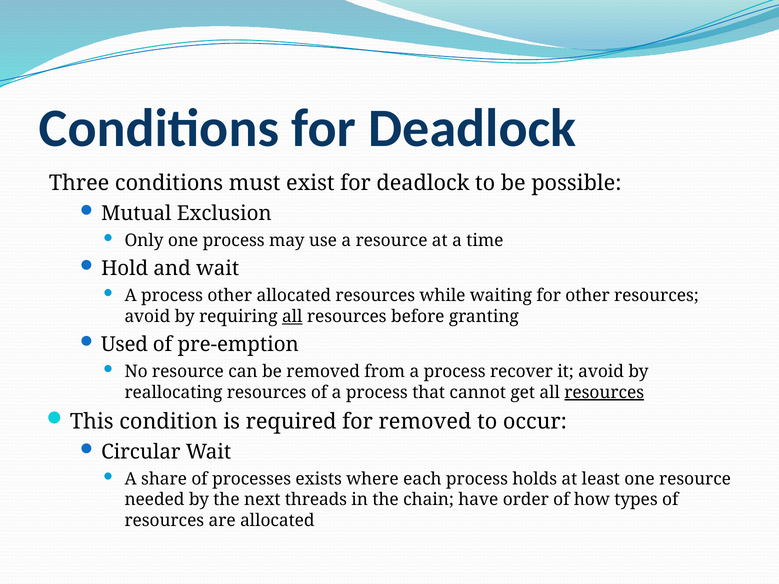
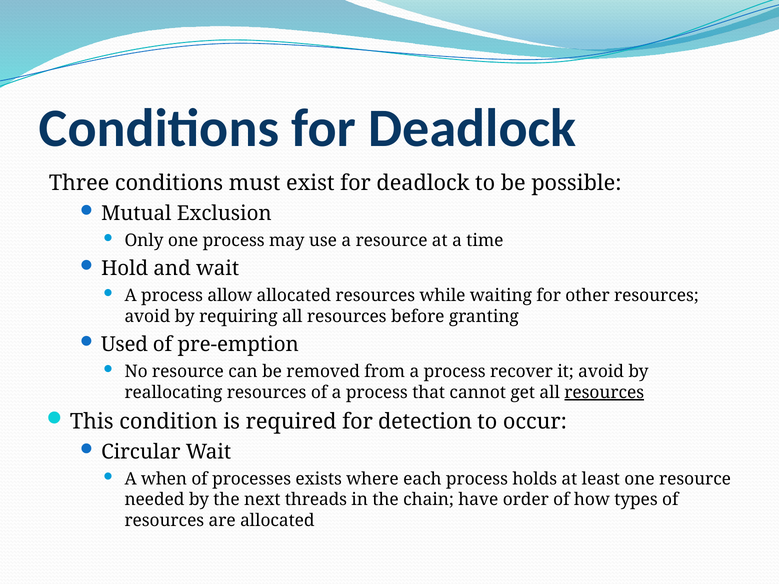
process other: other -> allow
all at (292, 317) underline: present -> none
for removed: removed -> detection
share: share -> when
